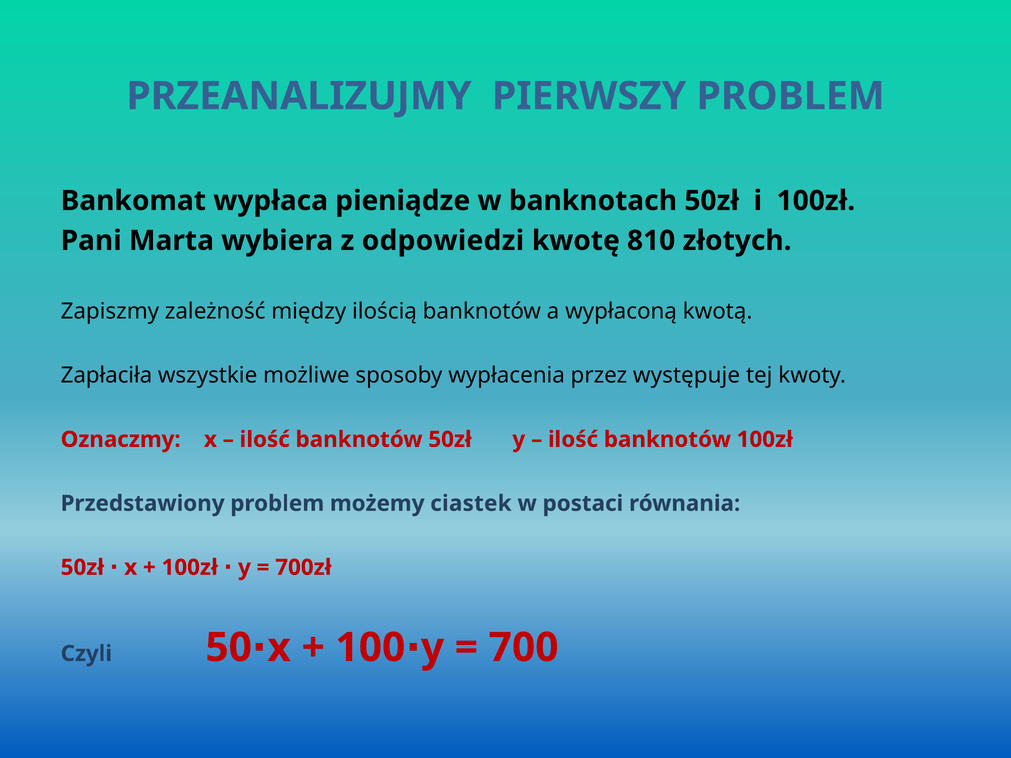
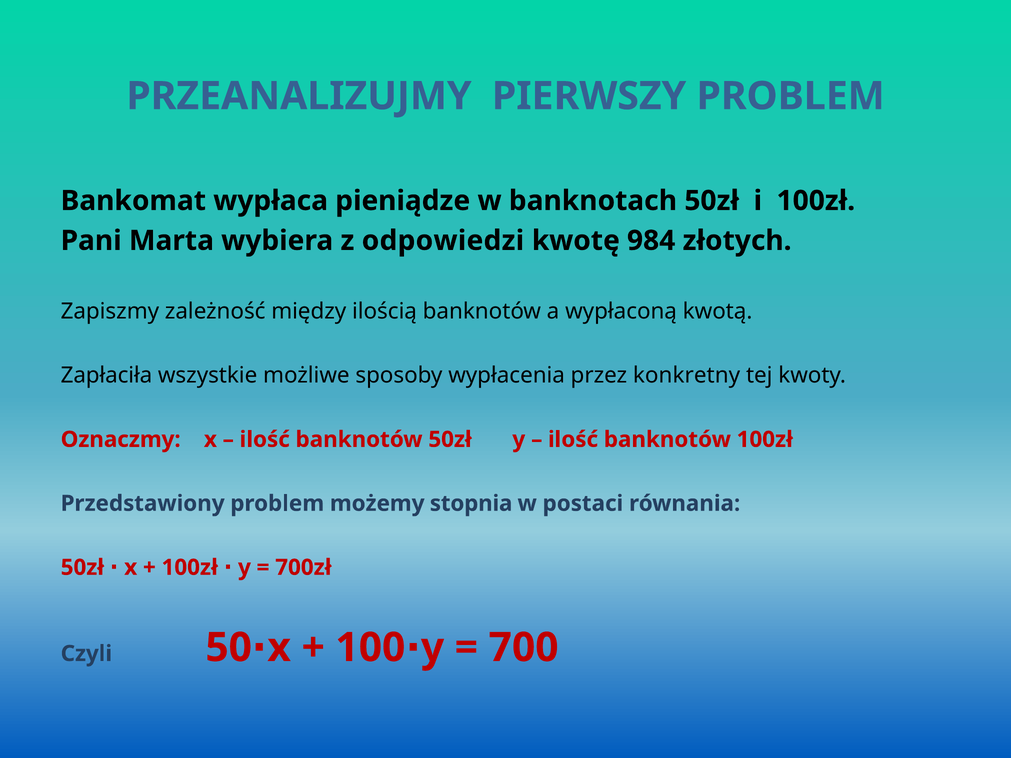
810: 810 -> 984
występuje: występuje -> konkretny
ciastek: ciastek -> stopnia
